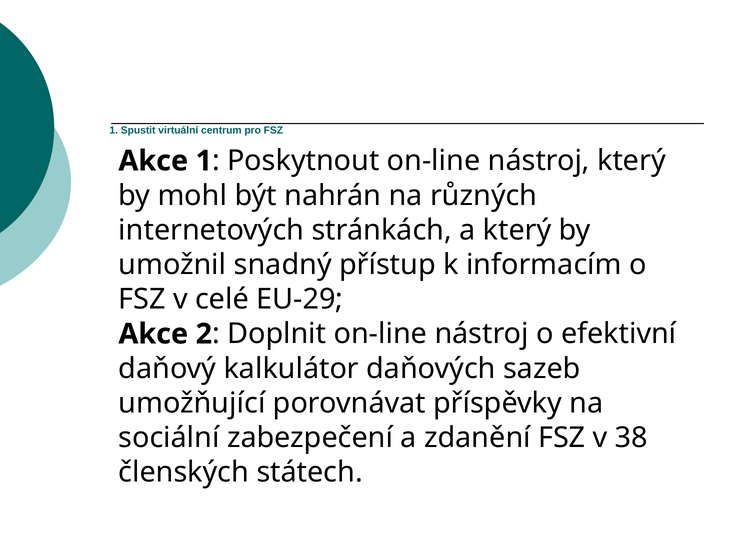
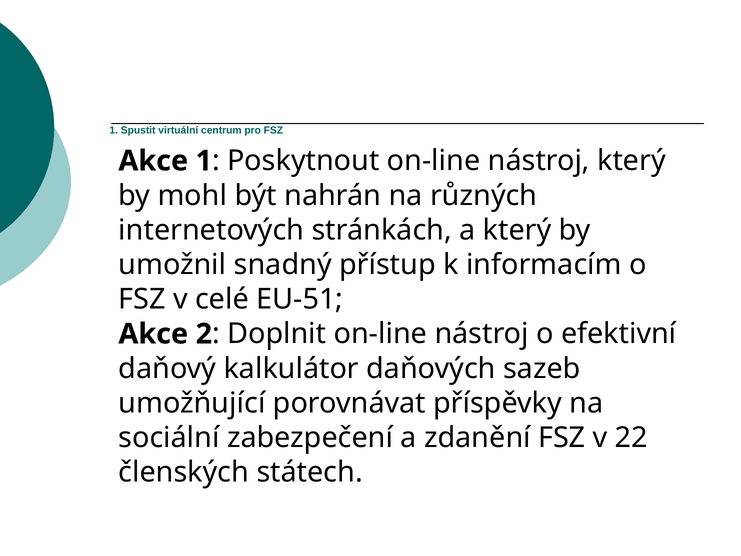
EU-29: EU-29 -> EU-51
38: 38 -> 22
